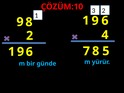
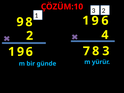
1 5: 5 -> 3
